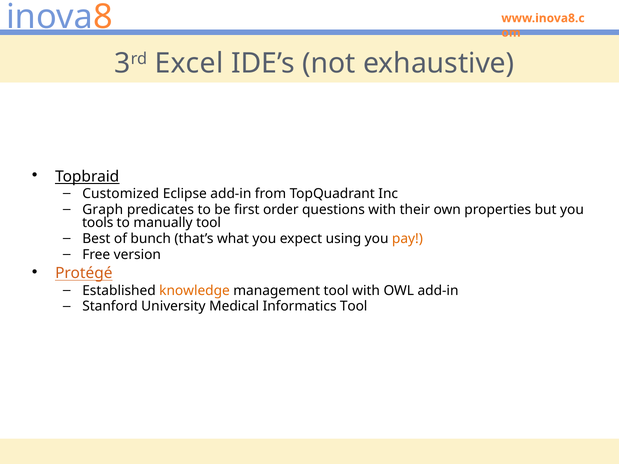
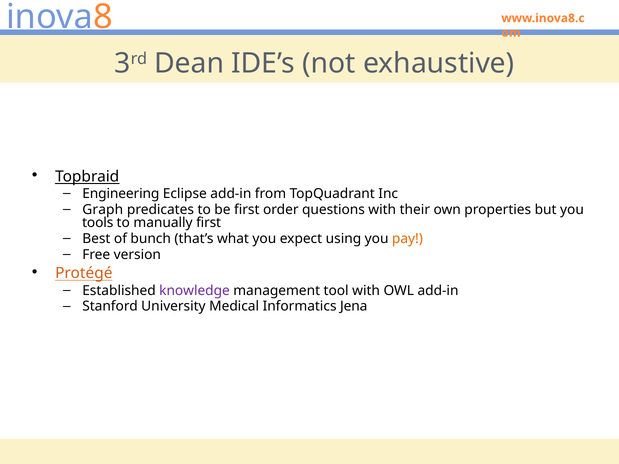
Excel: Excel -> Dean
Customized: Customized -> Engineering
manually tool: tool -> first
knowledge colour: orange -> purple
Informatics Tool: Tool -> Jena
